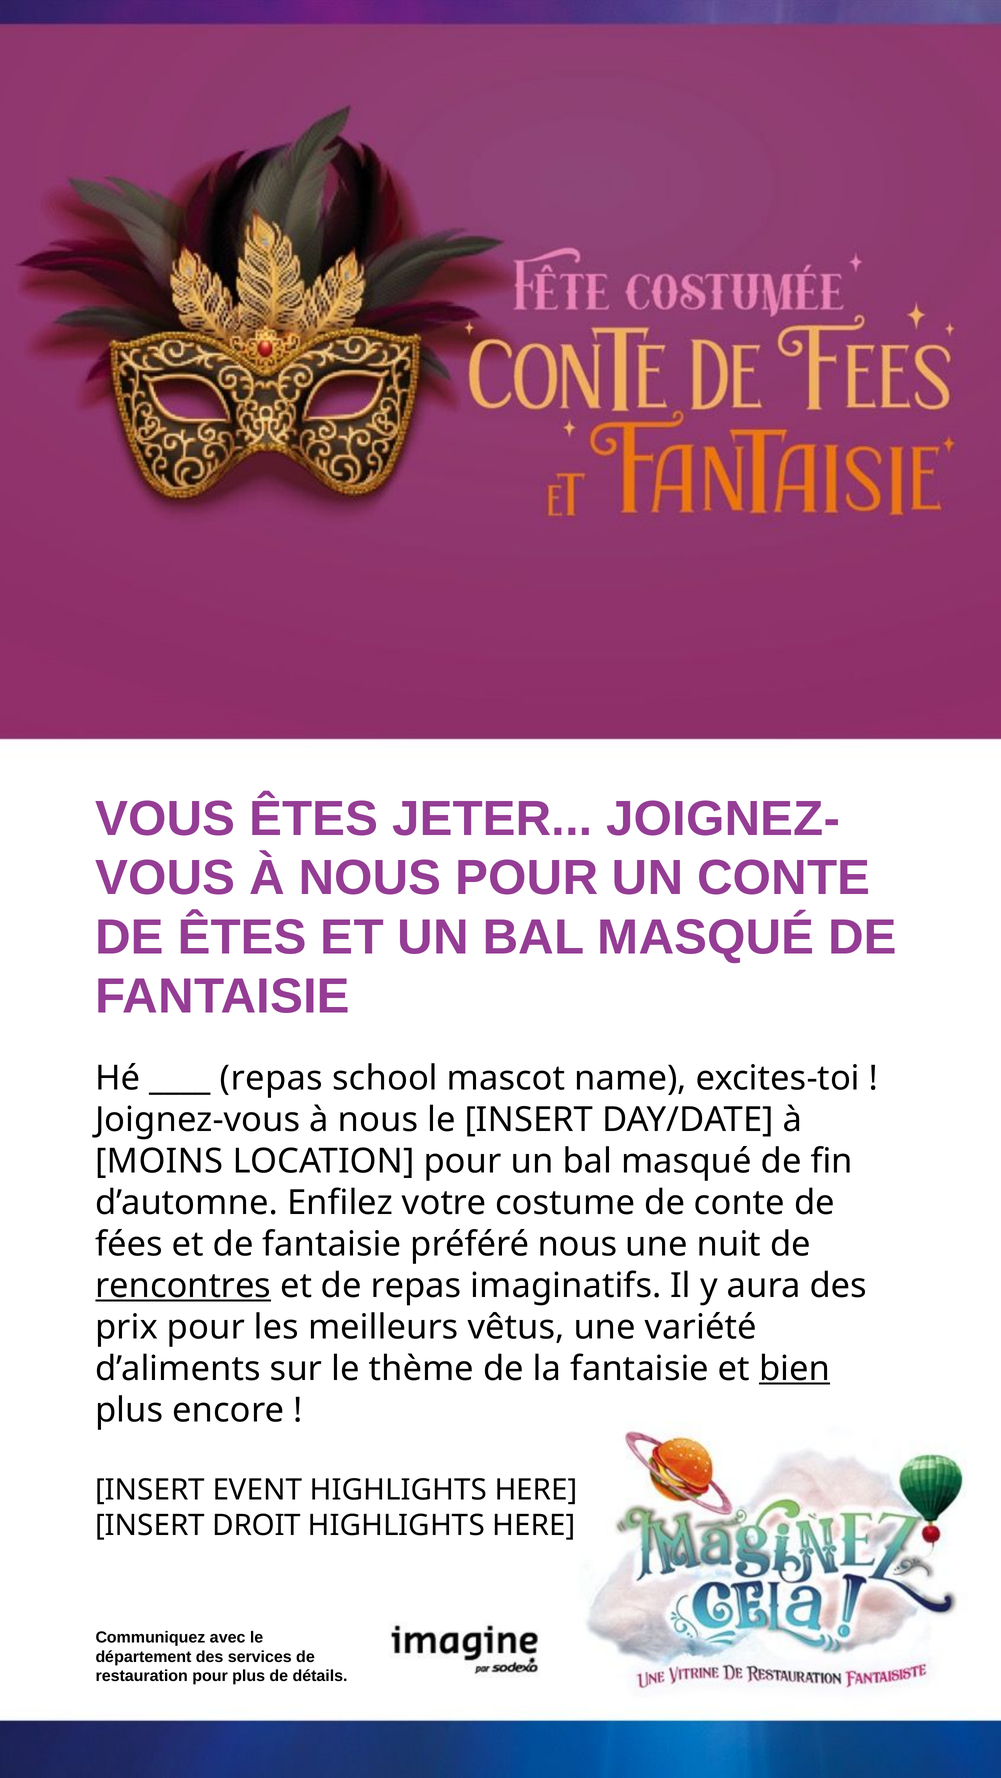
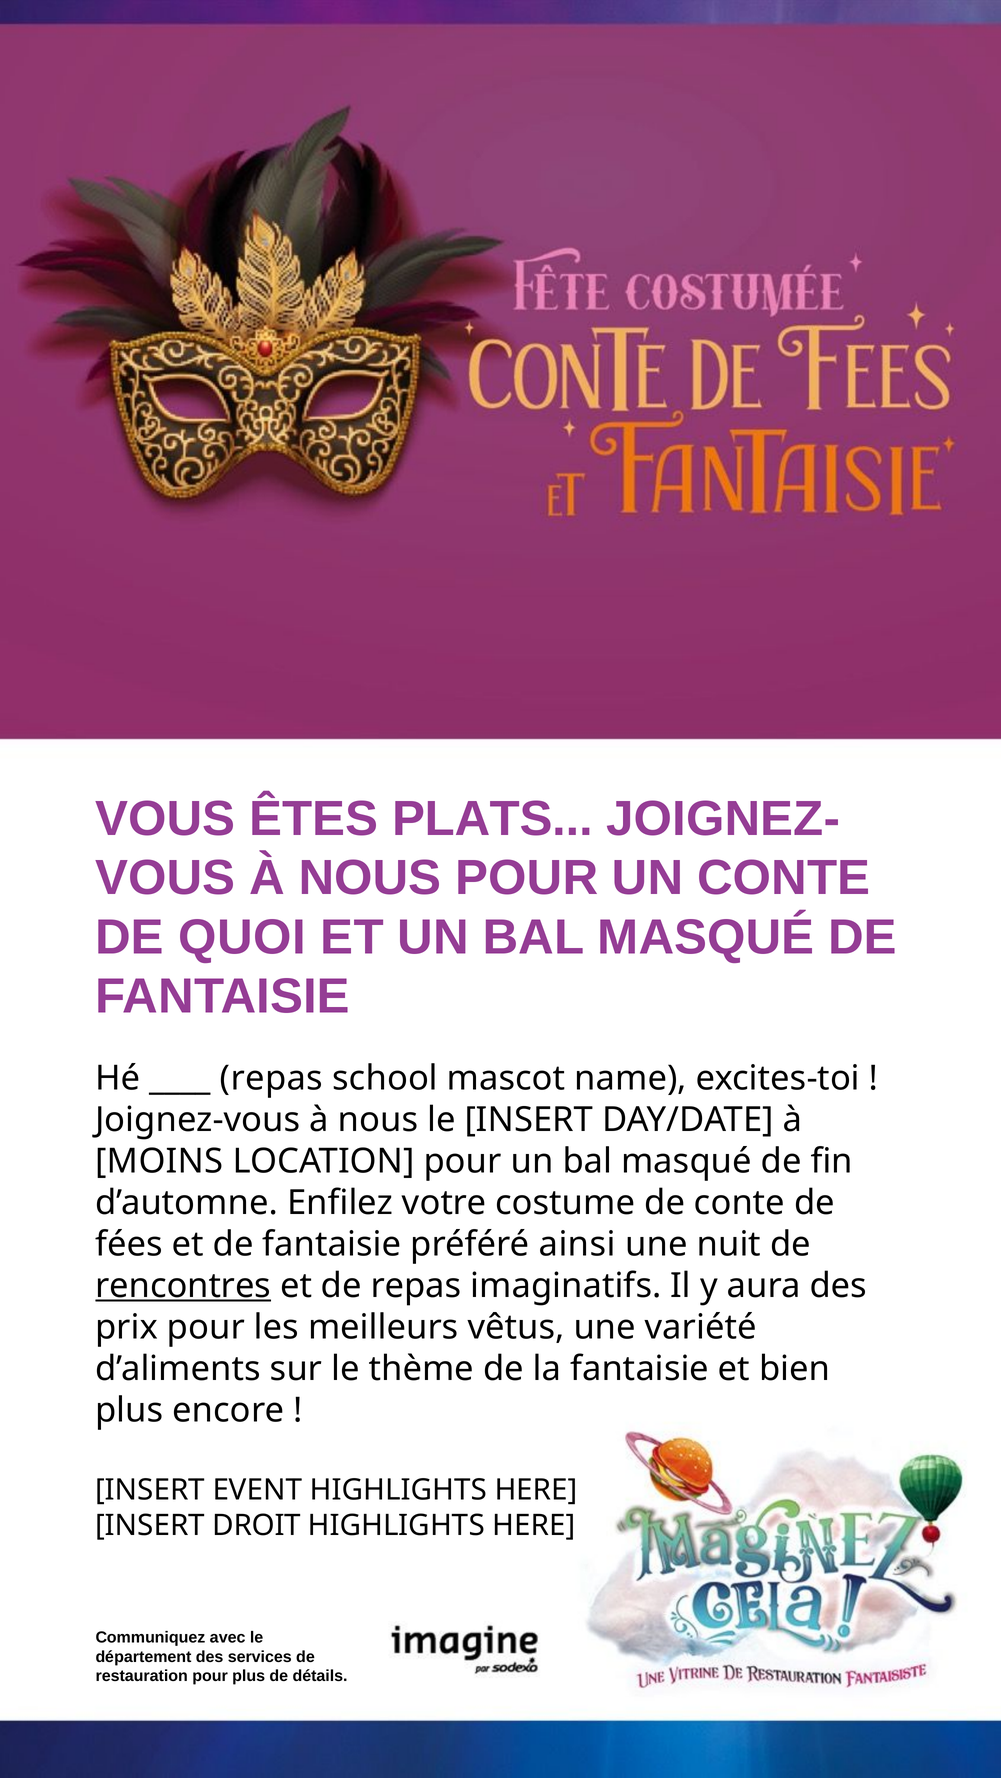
JETER: JETER -> PLATS
DE ÊTES: ÊTES -> QUOI
préféré nous: nous -> ainsi
bien underline: present -> none
